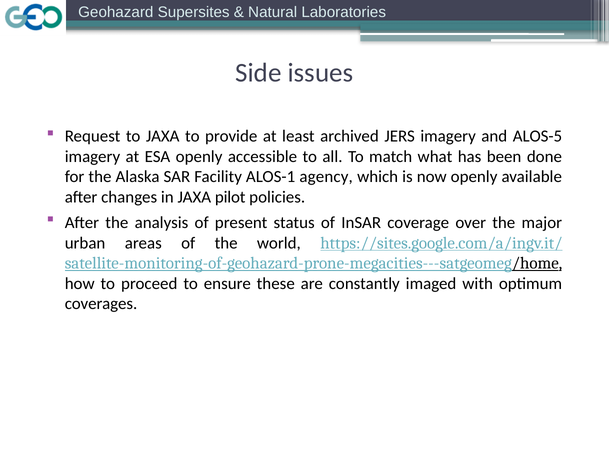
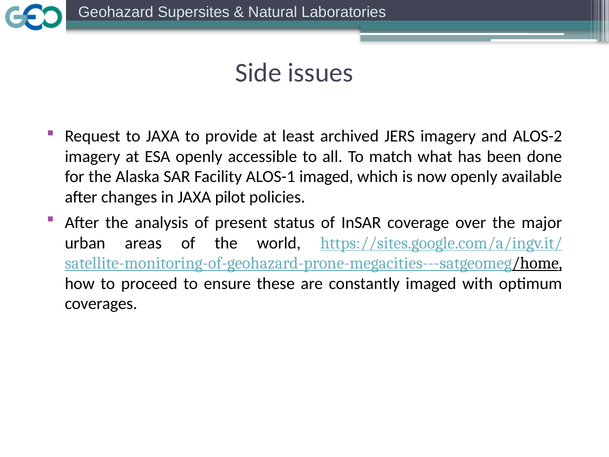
ALOS-5: ALOS-5 -> ALOS-2
ALOS-1 agency: agency -> imaged
